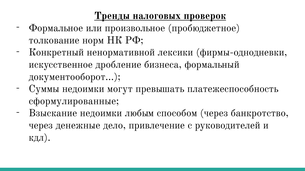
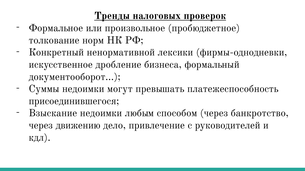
сформулированные: сформулированные -> присоединившегося
денежные: денежные -> движению
